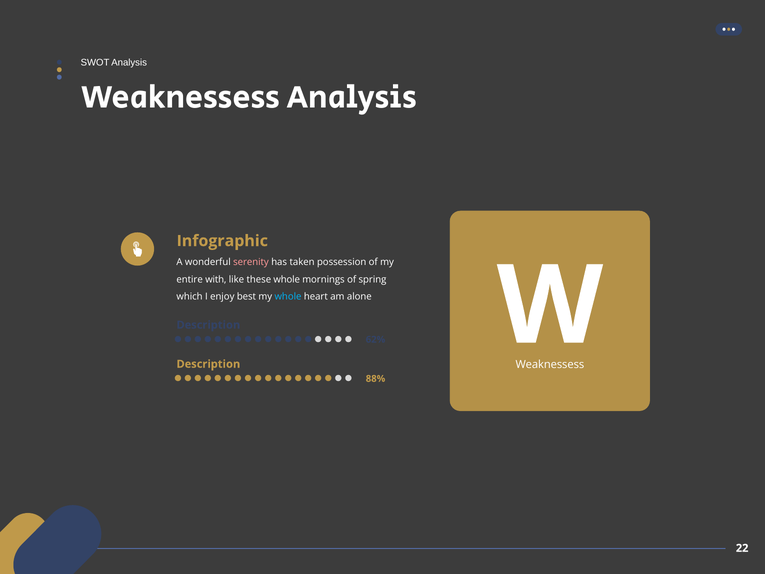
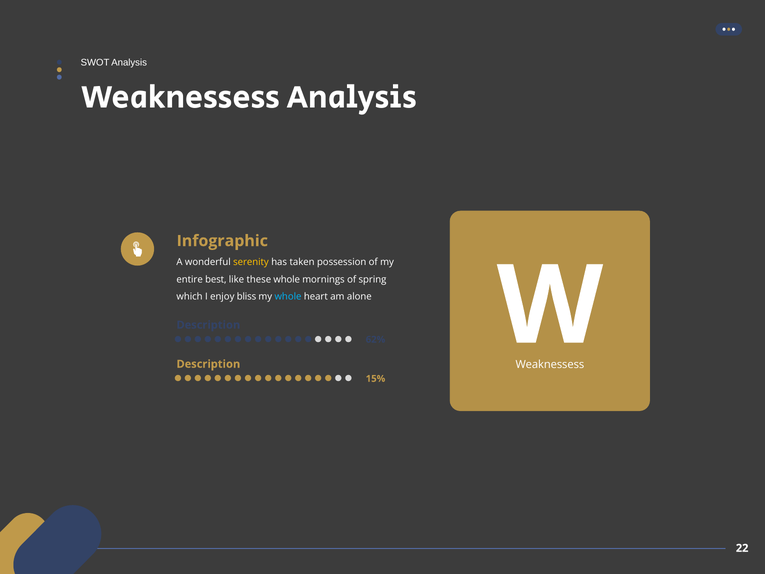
serenity colour: pink -> yellow
with: with -> best
best: best -> bliss
88%: 88% -> 15%
